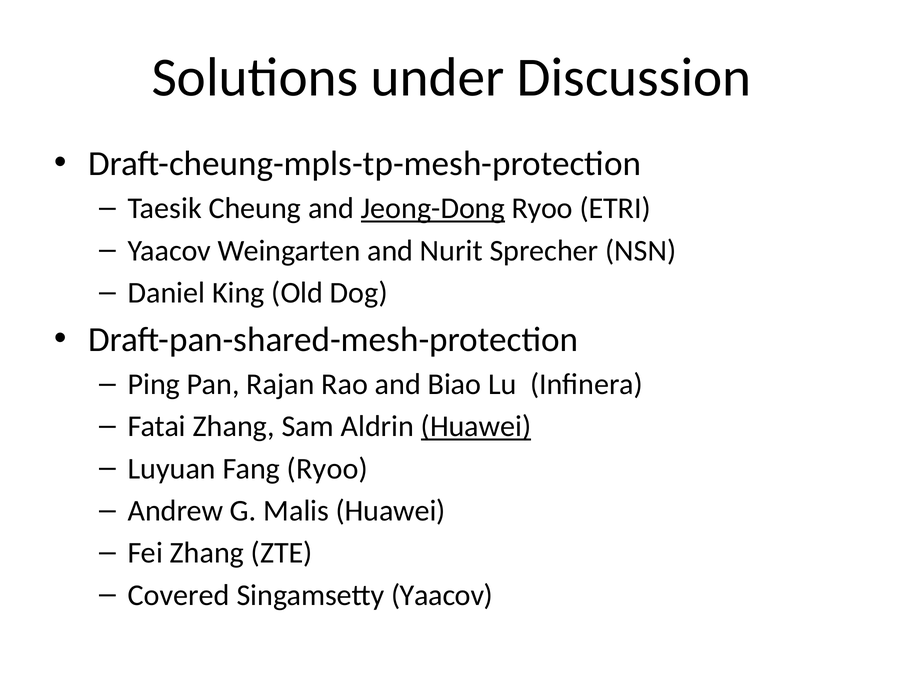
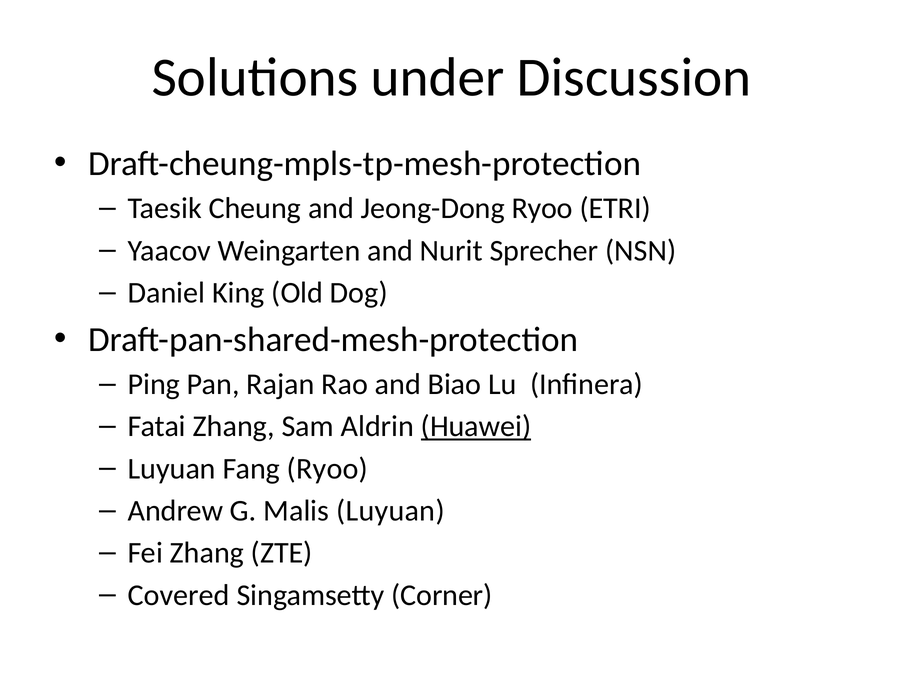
Jeong-Dong underline: present -> none
Malis Huawei: Huawei -> Luyuan
Singamsetty Yaacov: Yaacov -> Corner
